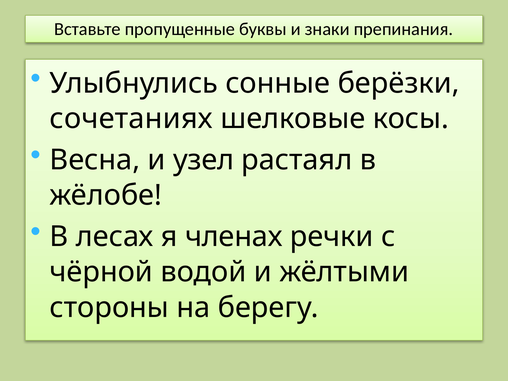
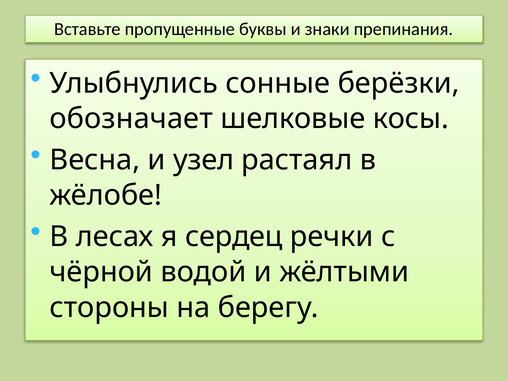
сочетаниях: сочетаниях -> обозначает
членах: членах -> сердец
